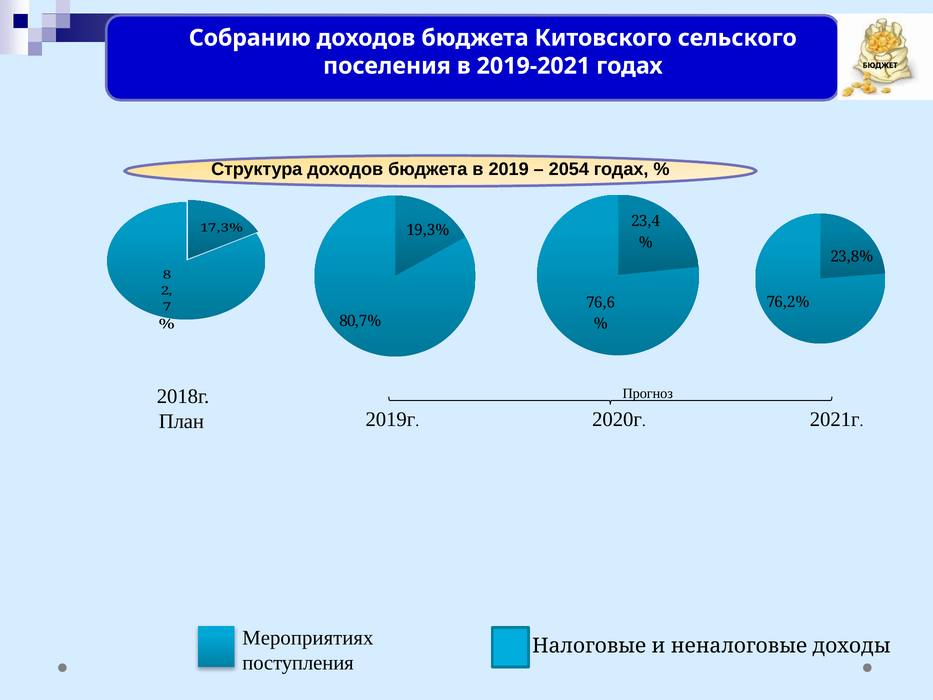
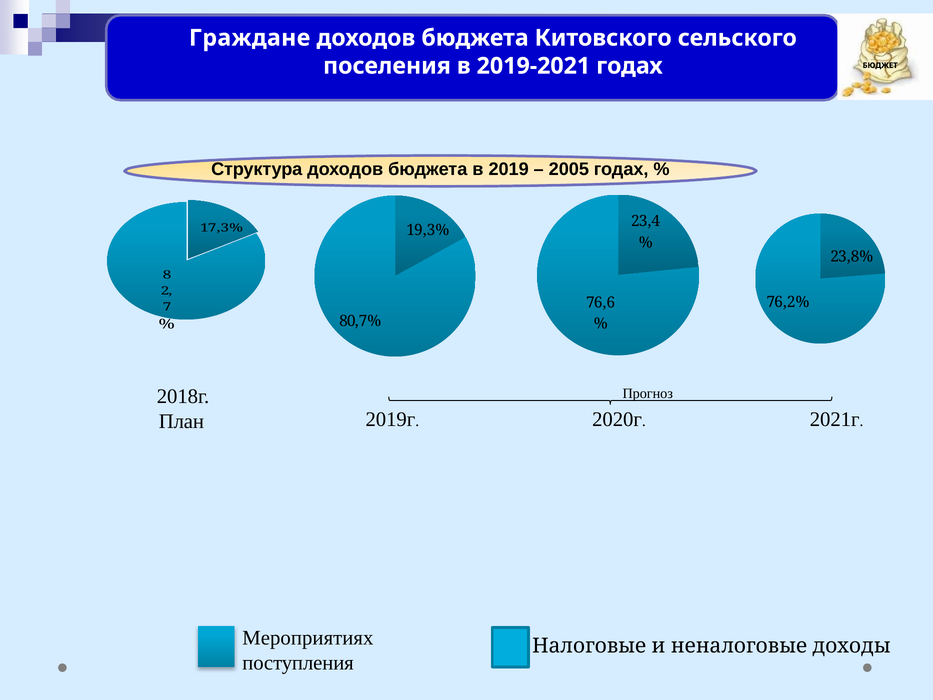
Собранию: Собранию -> Граждане
2054: 2054 -> 2005
